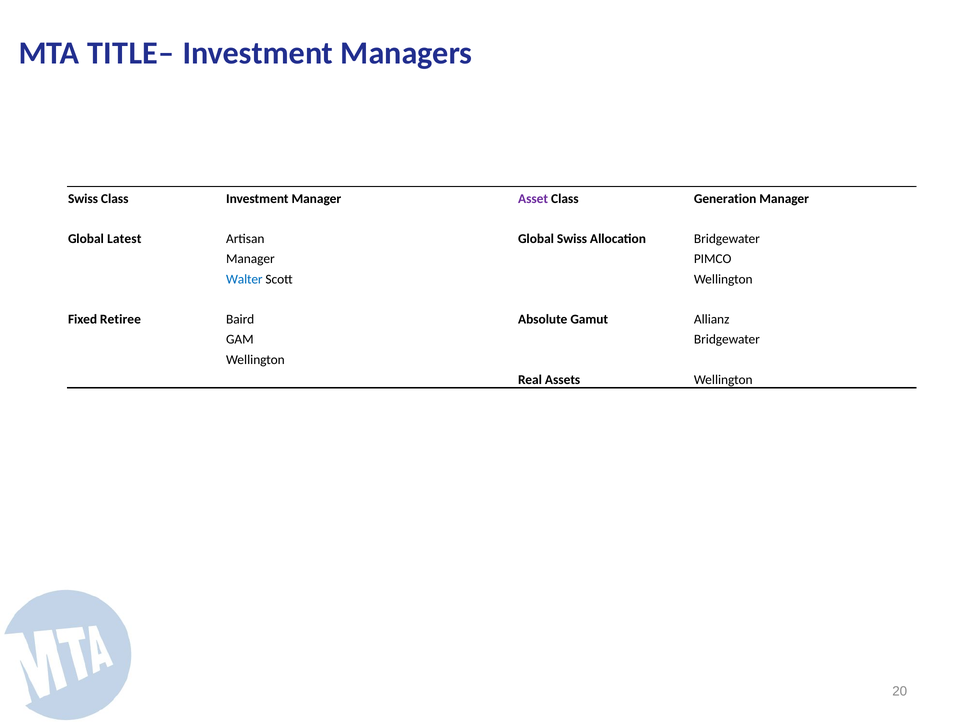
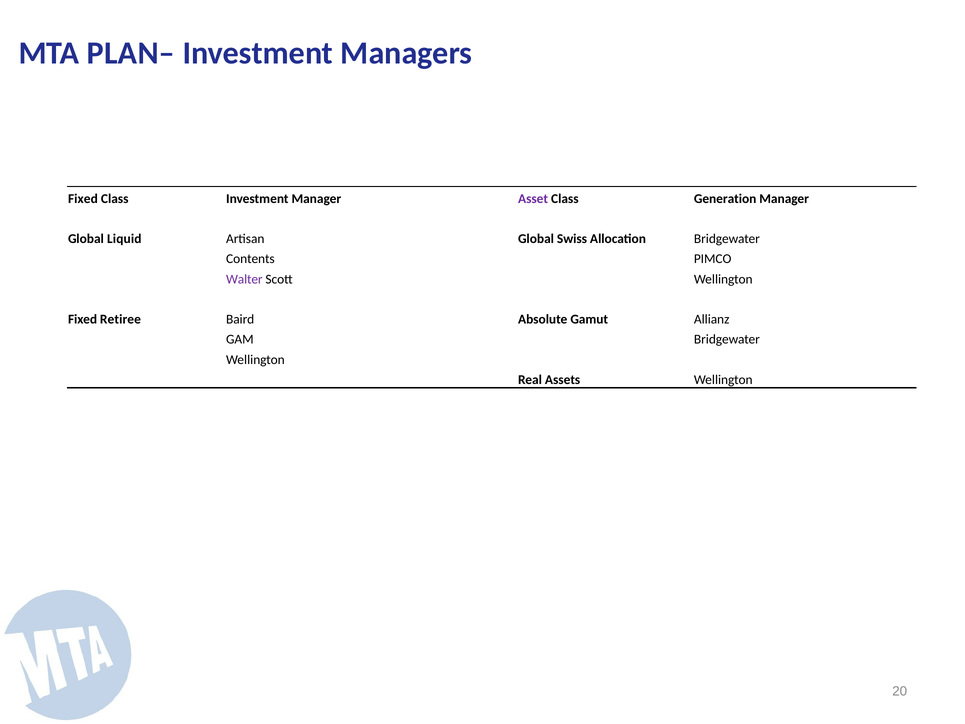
TITLE–: TITLE– -> PLAN–
Swiss at (83, 199): Swiss -> Fixed
Latest: Latest -> Liquid
Manager at (250, 259): Manager -> Contents
Walter colour: blue -> purple
